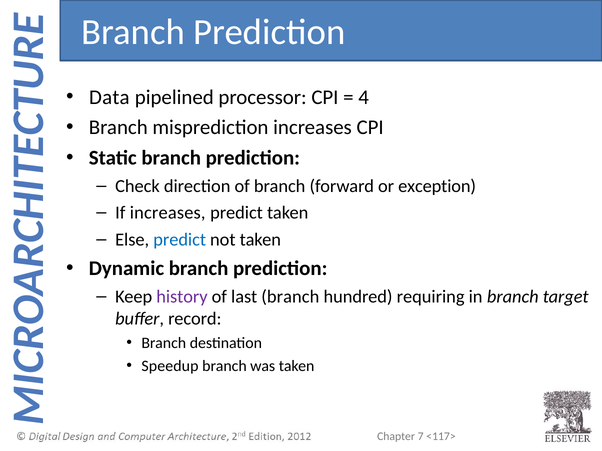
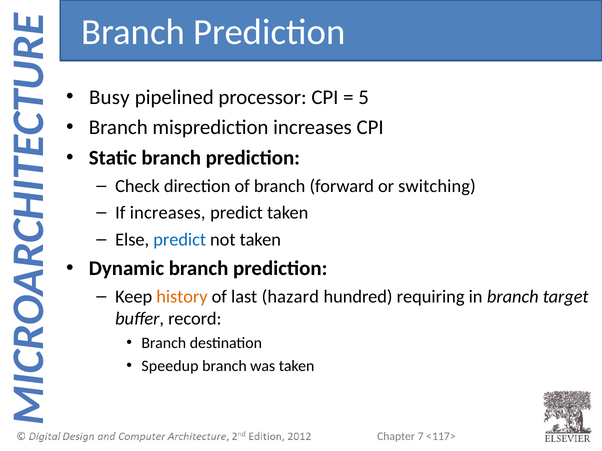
Data: Data -> Busy
4: 4 -> 5
exception: exception -> switching
history colour: purple -> orange
last branch: branch -> hazard
